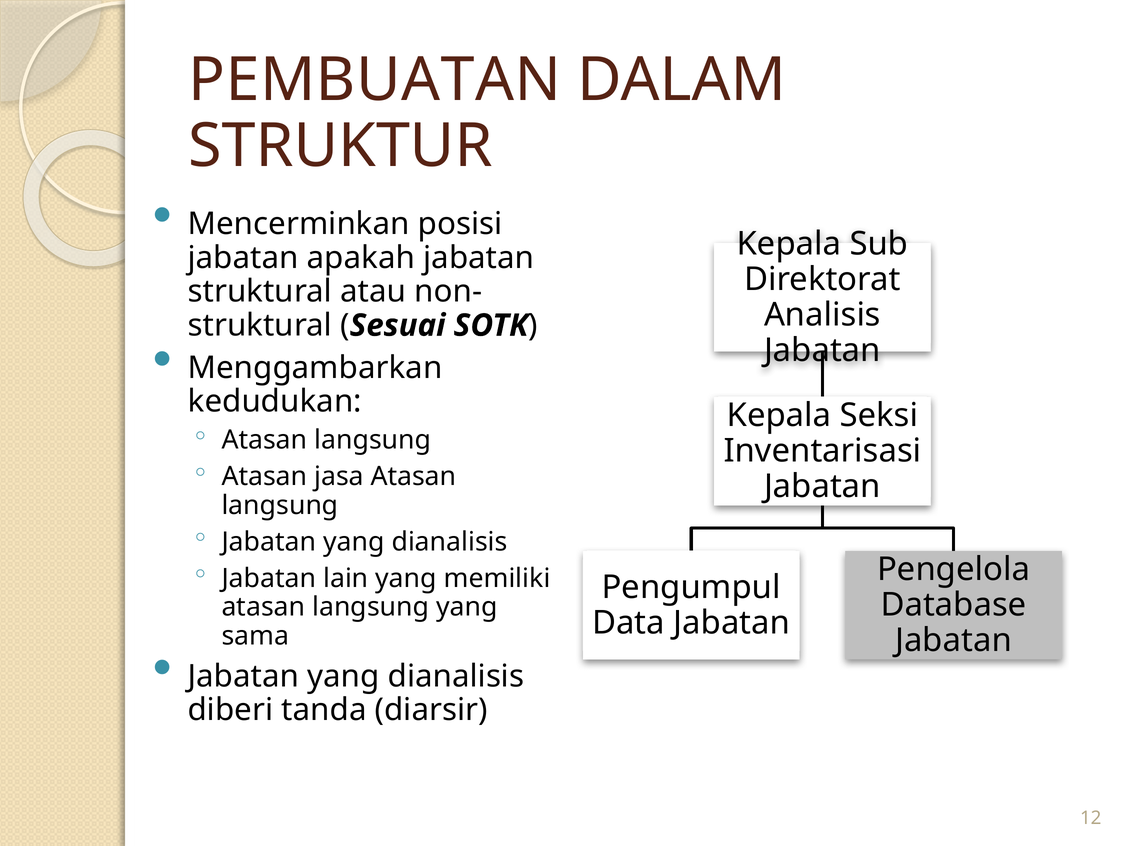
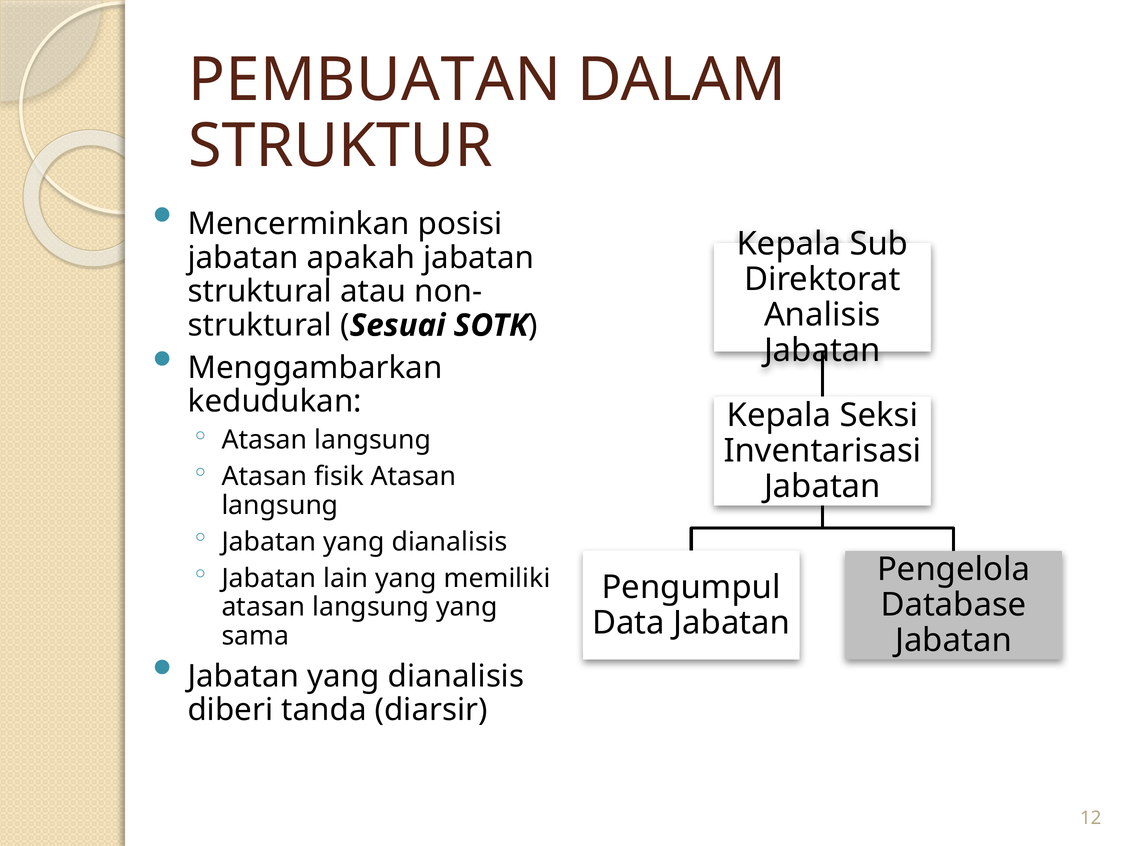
jasa: jasa -> fisik
